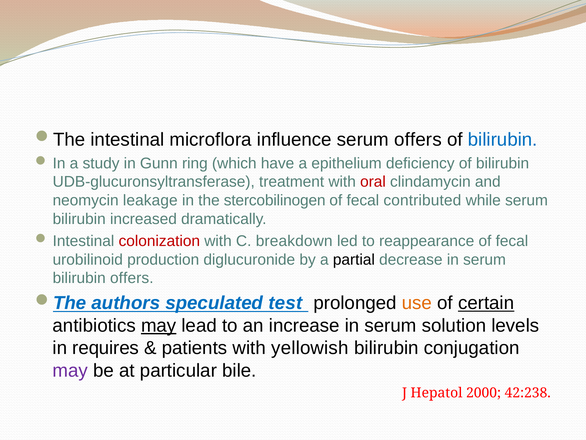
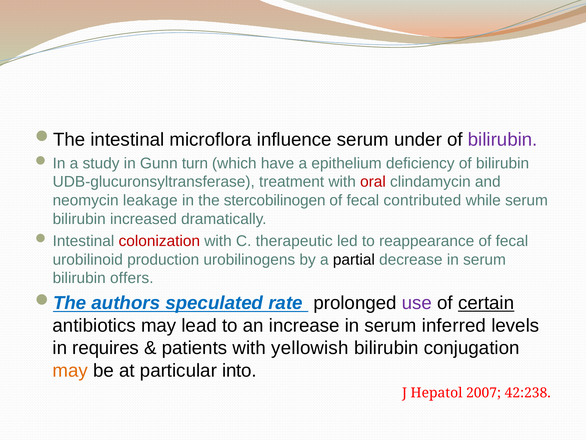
serum offers: offers -> under
bilirubin at (503, 139) colour: blue -> purple
ring: ring -> turn
breakdown: breakdown -> therapeutic
diglucuronide: diglucuronide -> urobilinogens
test: test -> rate
use colour: orange -> purple
may at (159, 325) underline: present -> none
solution: solution -> inferred
may at (70, 370) colour: purple -> orange
bile: bile -> into
2000: 2000 -> 2007
